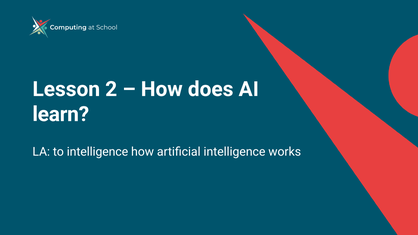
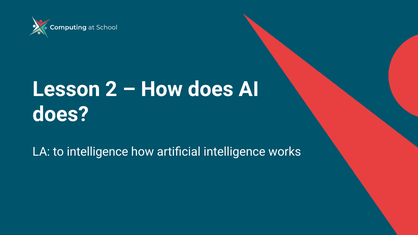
learn at (61, 114): learn -> does
